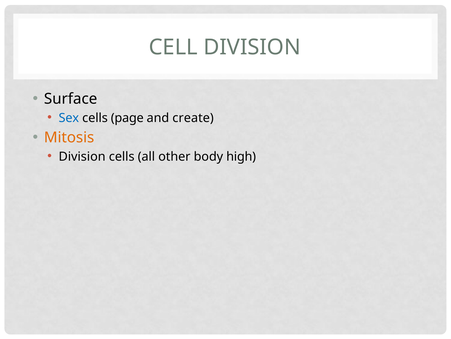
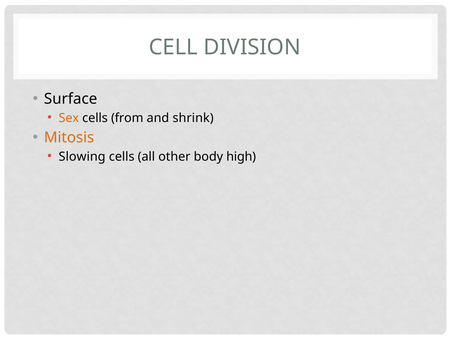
Sex colour: blue -> orange
page: page -> from
create: create -> shrink
Division at (82, 156): Division -> Slowing
